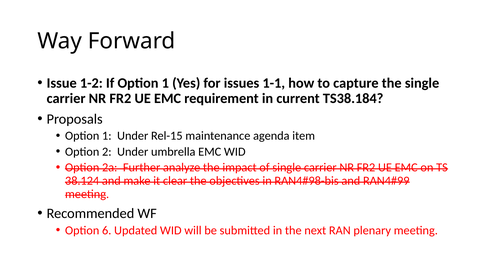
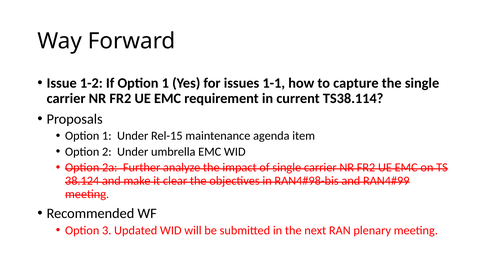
TS38.184: TS38.184 -> TS38.114
6: 6 -> 3
